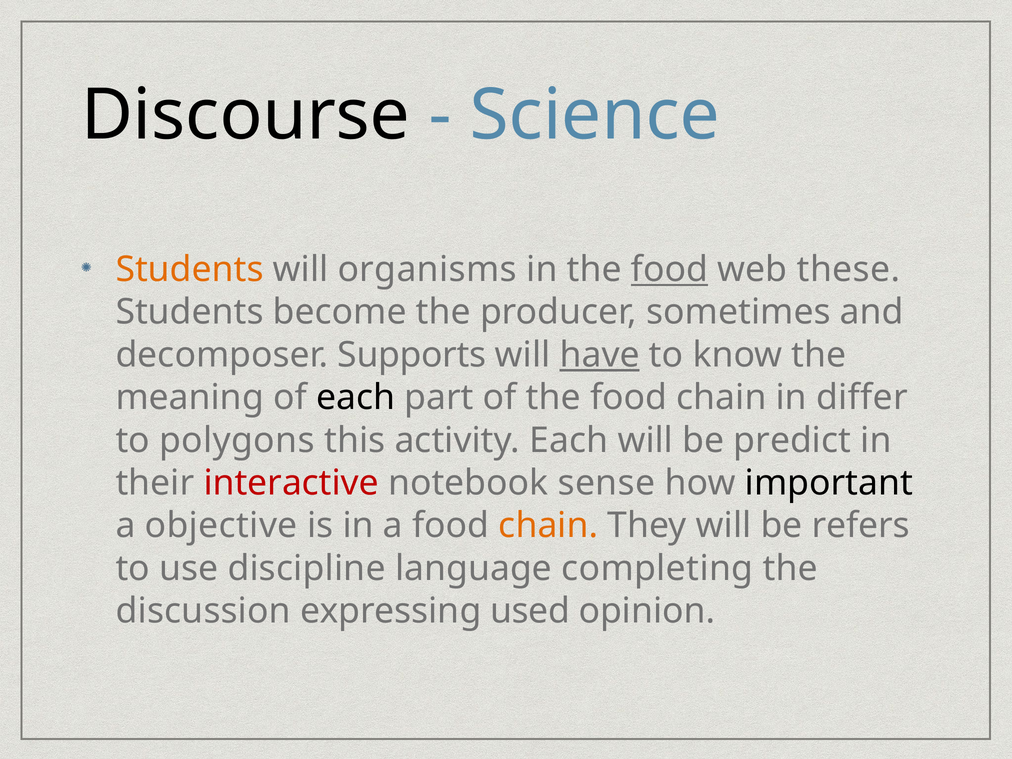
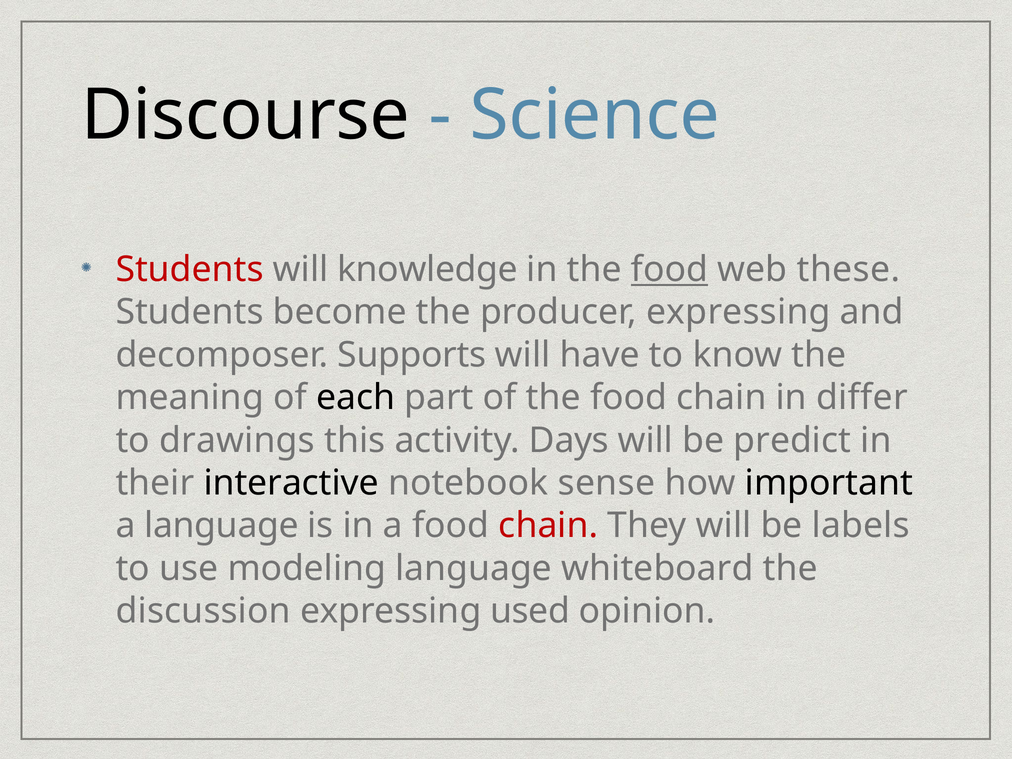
Students at (190, 270) colour: orange -> red
organisms: organisms -> knowledge
producer sometimes: sometimes -> expressing
have underline: present -> none
polygons: polygons -> drawings
activity Each: Each -> Days
interactive colour: red -> black
a objective: objective -> language
chain at (548, 526) colour: orange -> red
refers: refers -> labels
discipline: discipline -> modeling
completing: completing -> whiteboard
